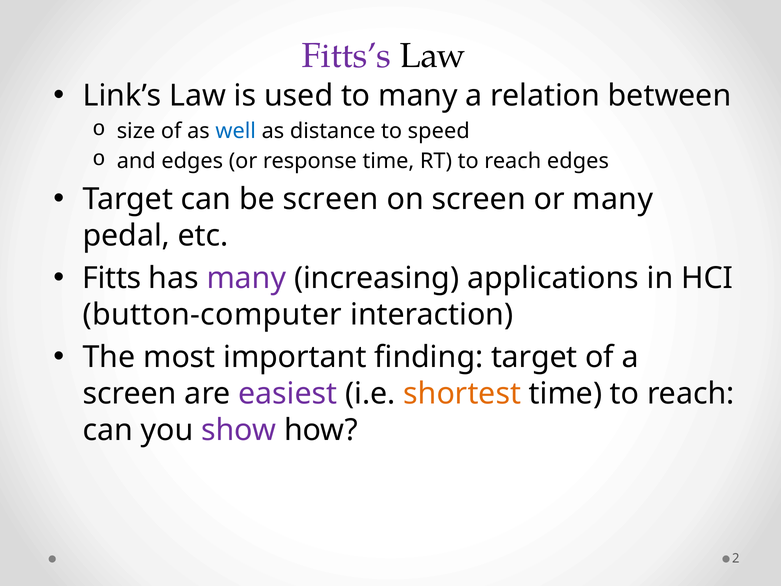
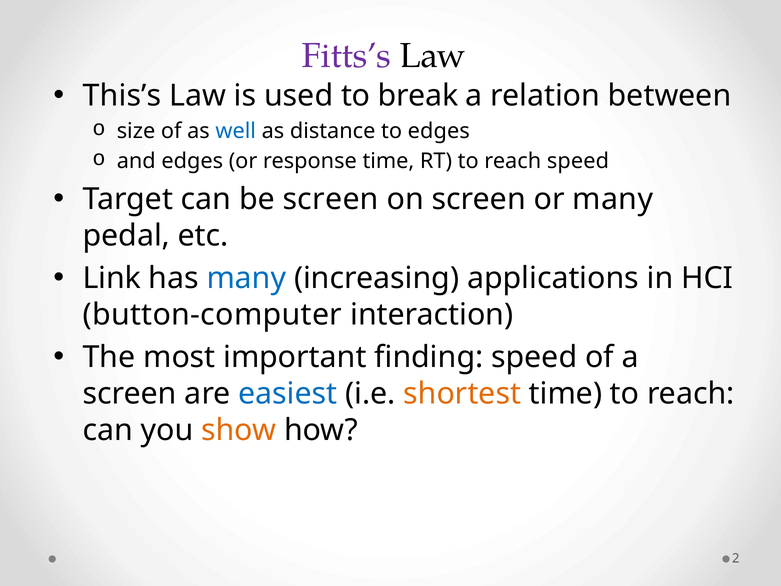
Link’s: Link’s -> This’s
to many: many -> break
to speed: speed -> edges
reach edges: edges -> speed
Fitts: Fitts -> Link
many at (246, 278) colour: purple -> blue
finding target: target -> speed
easiest colour: purple -> blue
show colour: purple -> orange
